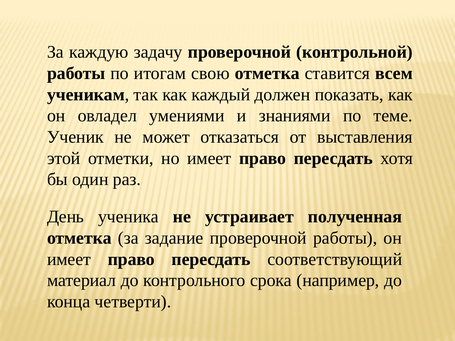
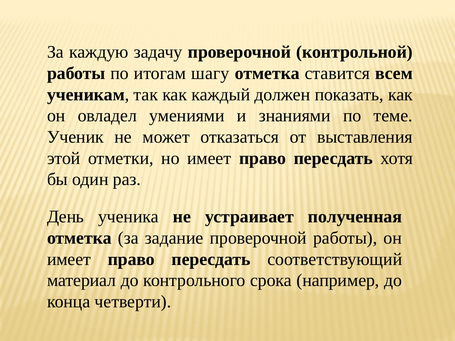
свою: свою -> шагу
